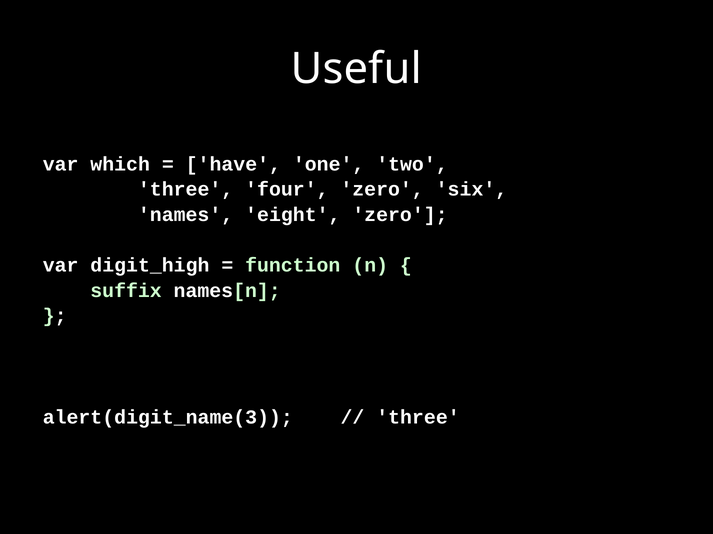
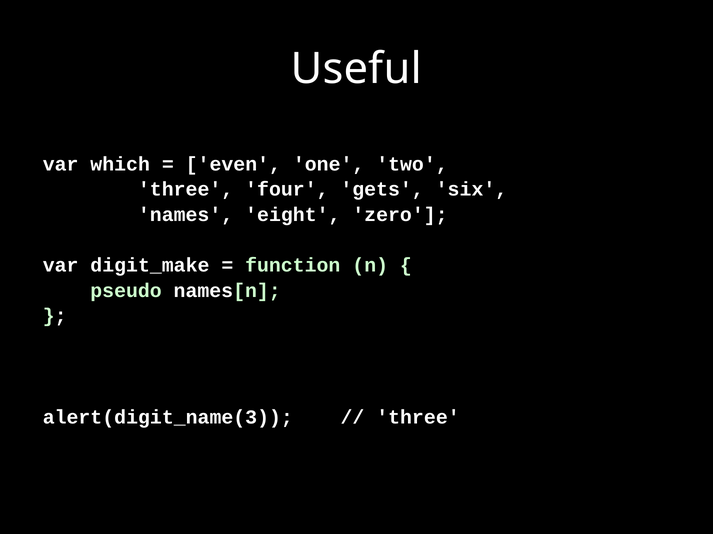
have: have -> even
four zero: zero -> gets
digit_high: digit_high -> digit_make
suffix: suffix -> pseudo
